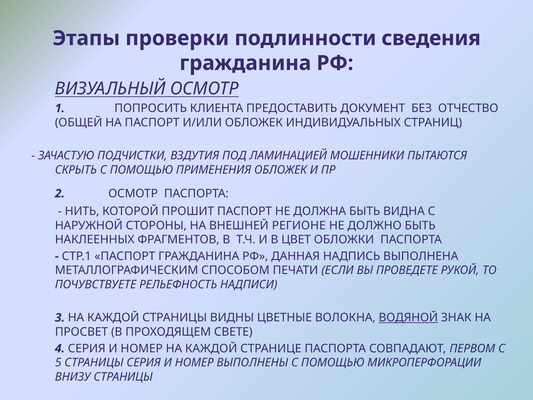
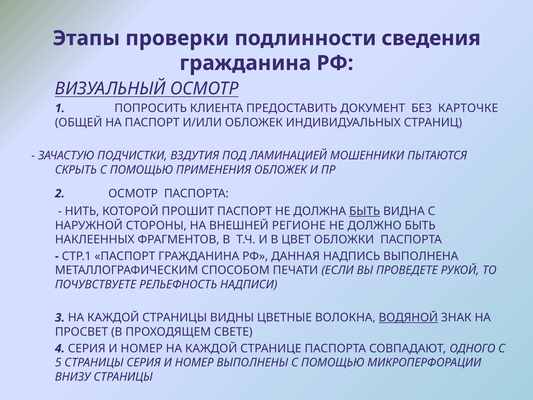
ОТЧЕСТВО: ОТЧЕСТВО -> КАРТОЧКЕ
БЫТЬ at (365, 211) underline: none -> present
ПЕРВОМ: ПЕРВОМ -> ОДНОГО
